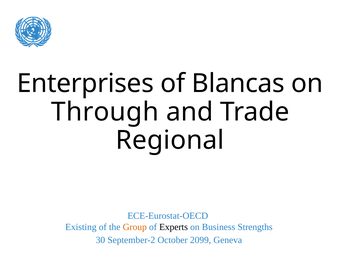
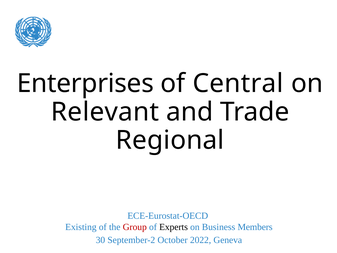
Blancas: Blancas -> Central
Through: Through -> Relevant
Group colour: orange -> red
Strengths: Strengths -> Members
2099: 2099 -> 2022
